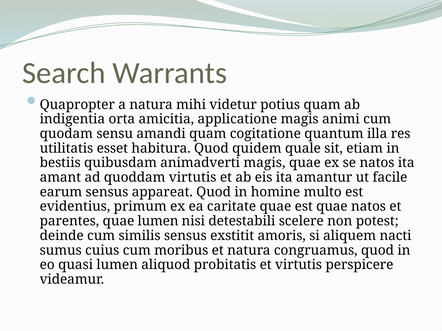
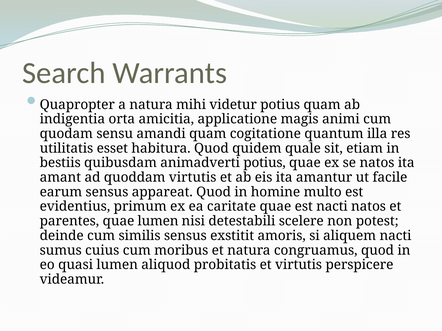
animadverti magis: magis -> potius
est quae: quae -> nacti
